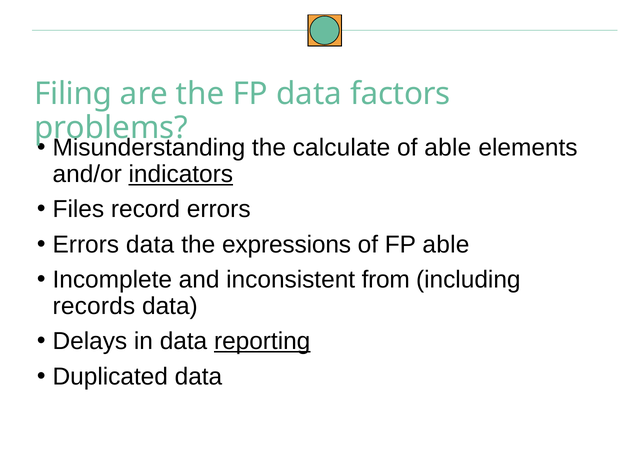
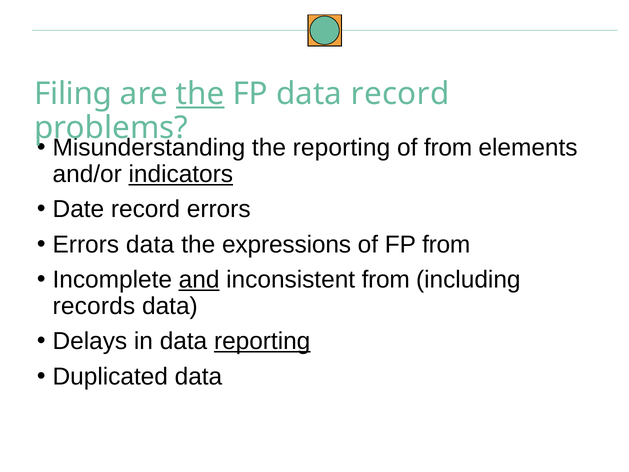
the at (200, 94) underline: none -> present
data factors: factors -> record
the calculate: calculate -> reporting
of able: able -> from
Files: Files -> Date
FP able: able -> from
and underline: none -> present
